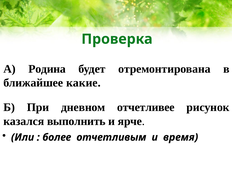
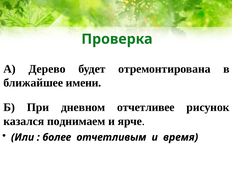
Родина: Родина -> Дерево
какие: какие -> имени
выполнить: выполнить -> поднимаем
